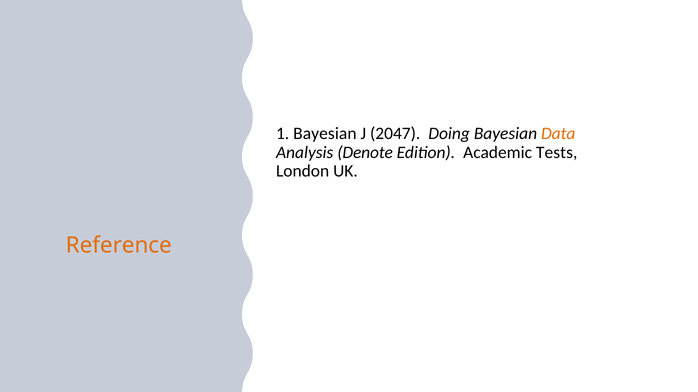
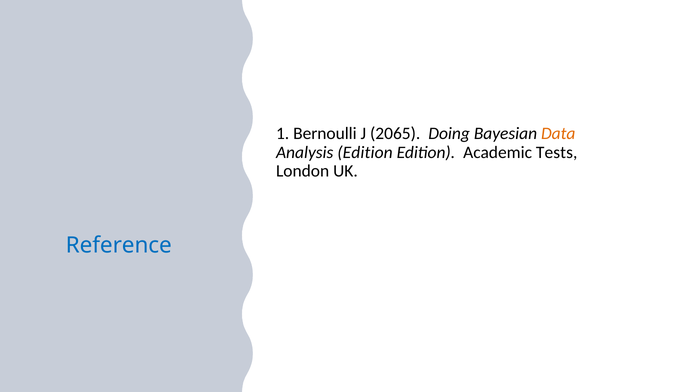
1 Bayesian: Bayesian -> Bernoulli
2047: 2047 -> 2065
Analysis Denote: Denote -> Edition
Reference colour: orange -> blue
